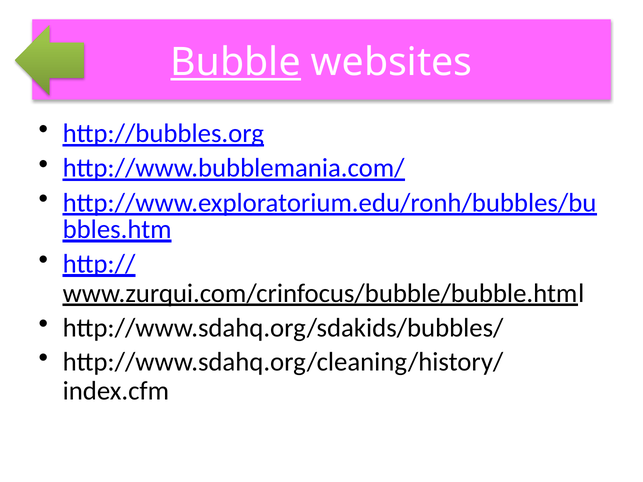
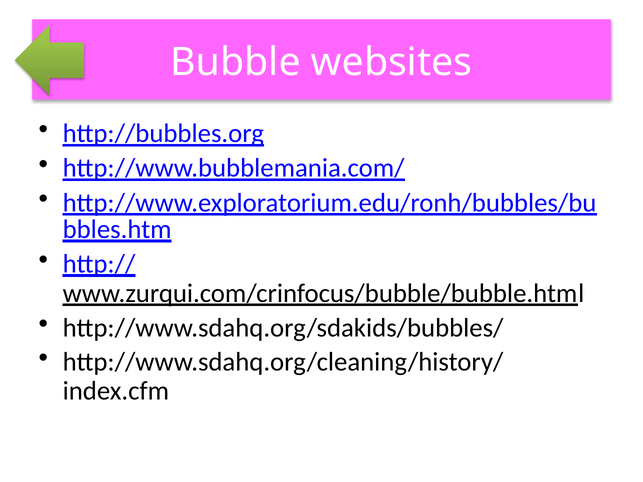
Bubble underline: present -> none
